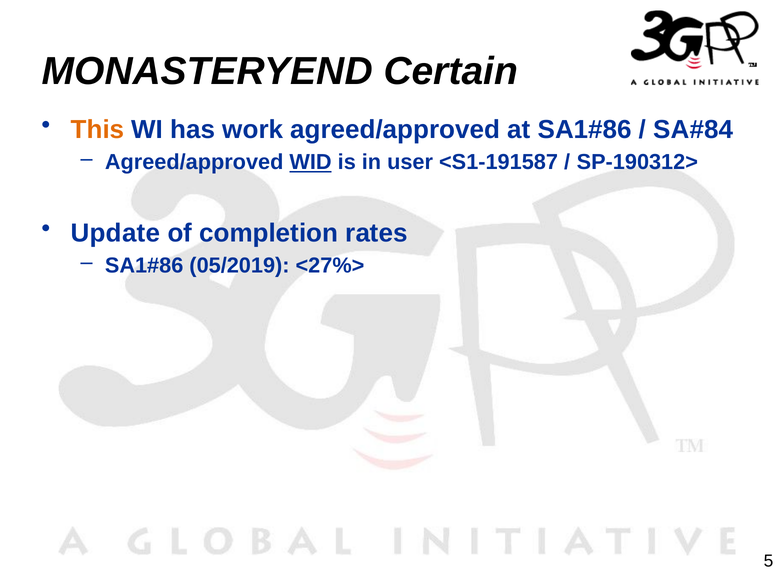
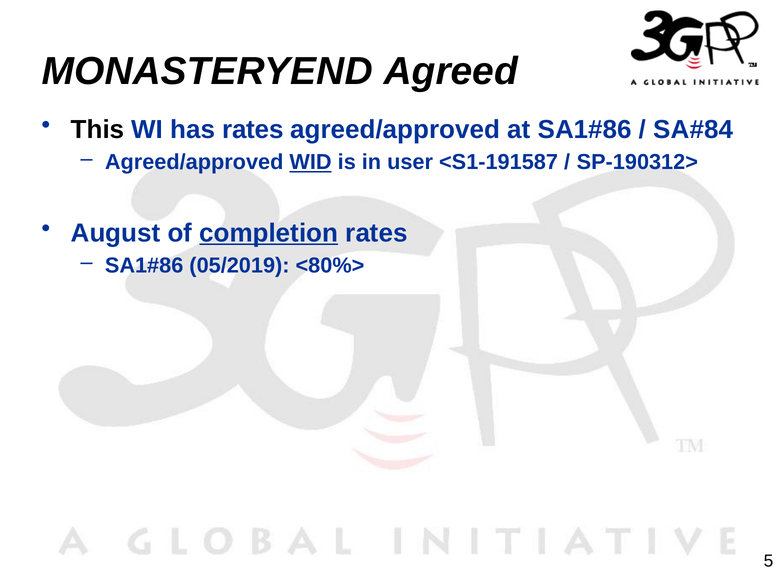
Certain: Certain -> Agreed
This colour: orange -> black
has work: work -> rates
Update: Update -> August
completion underline: none -> present
<27%>: <27%> -> <80%>
